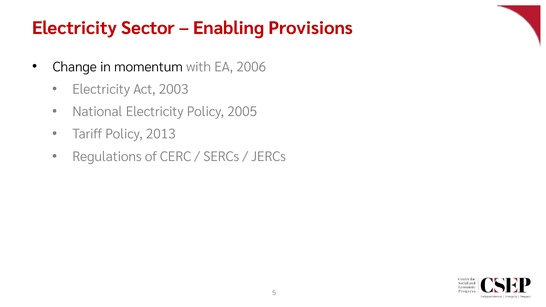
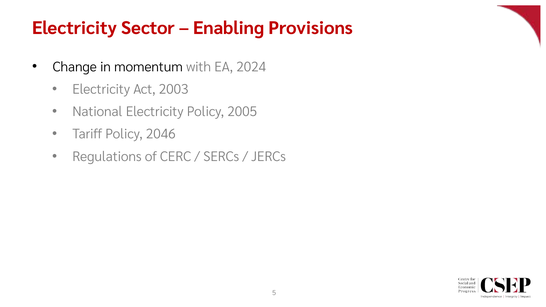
2006: 2006 -> 2024
2013: 2013 -> 2046
